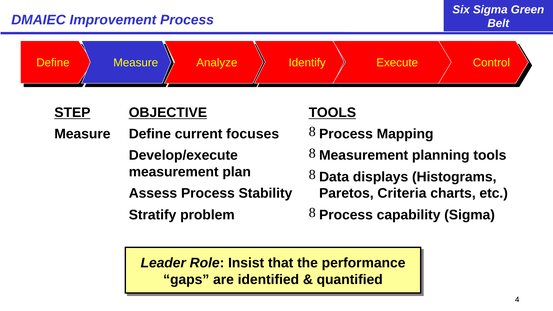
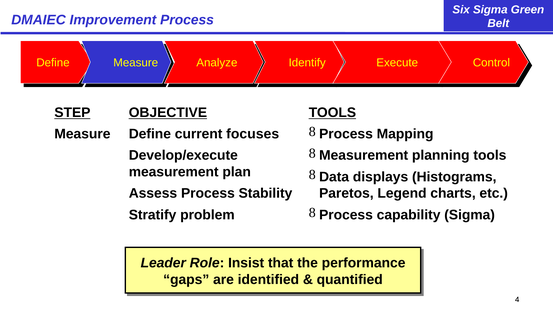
Criteria: Criteria -> Legend
